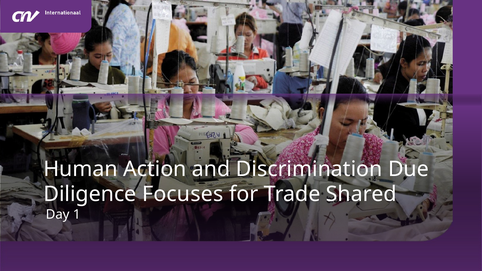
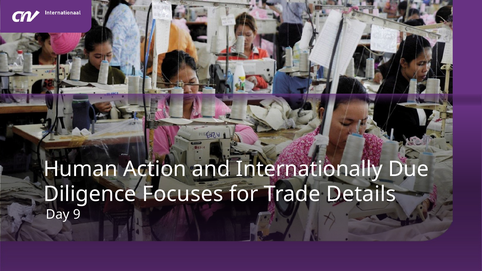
Discrimination: Discrimination -> Internationally
Shared: Shared -> Details
1: 1 -> 9
